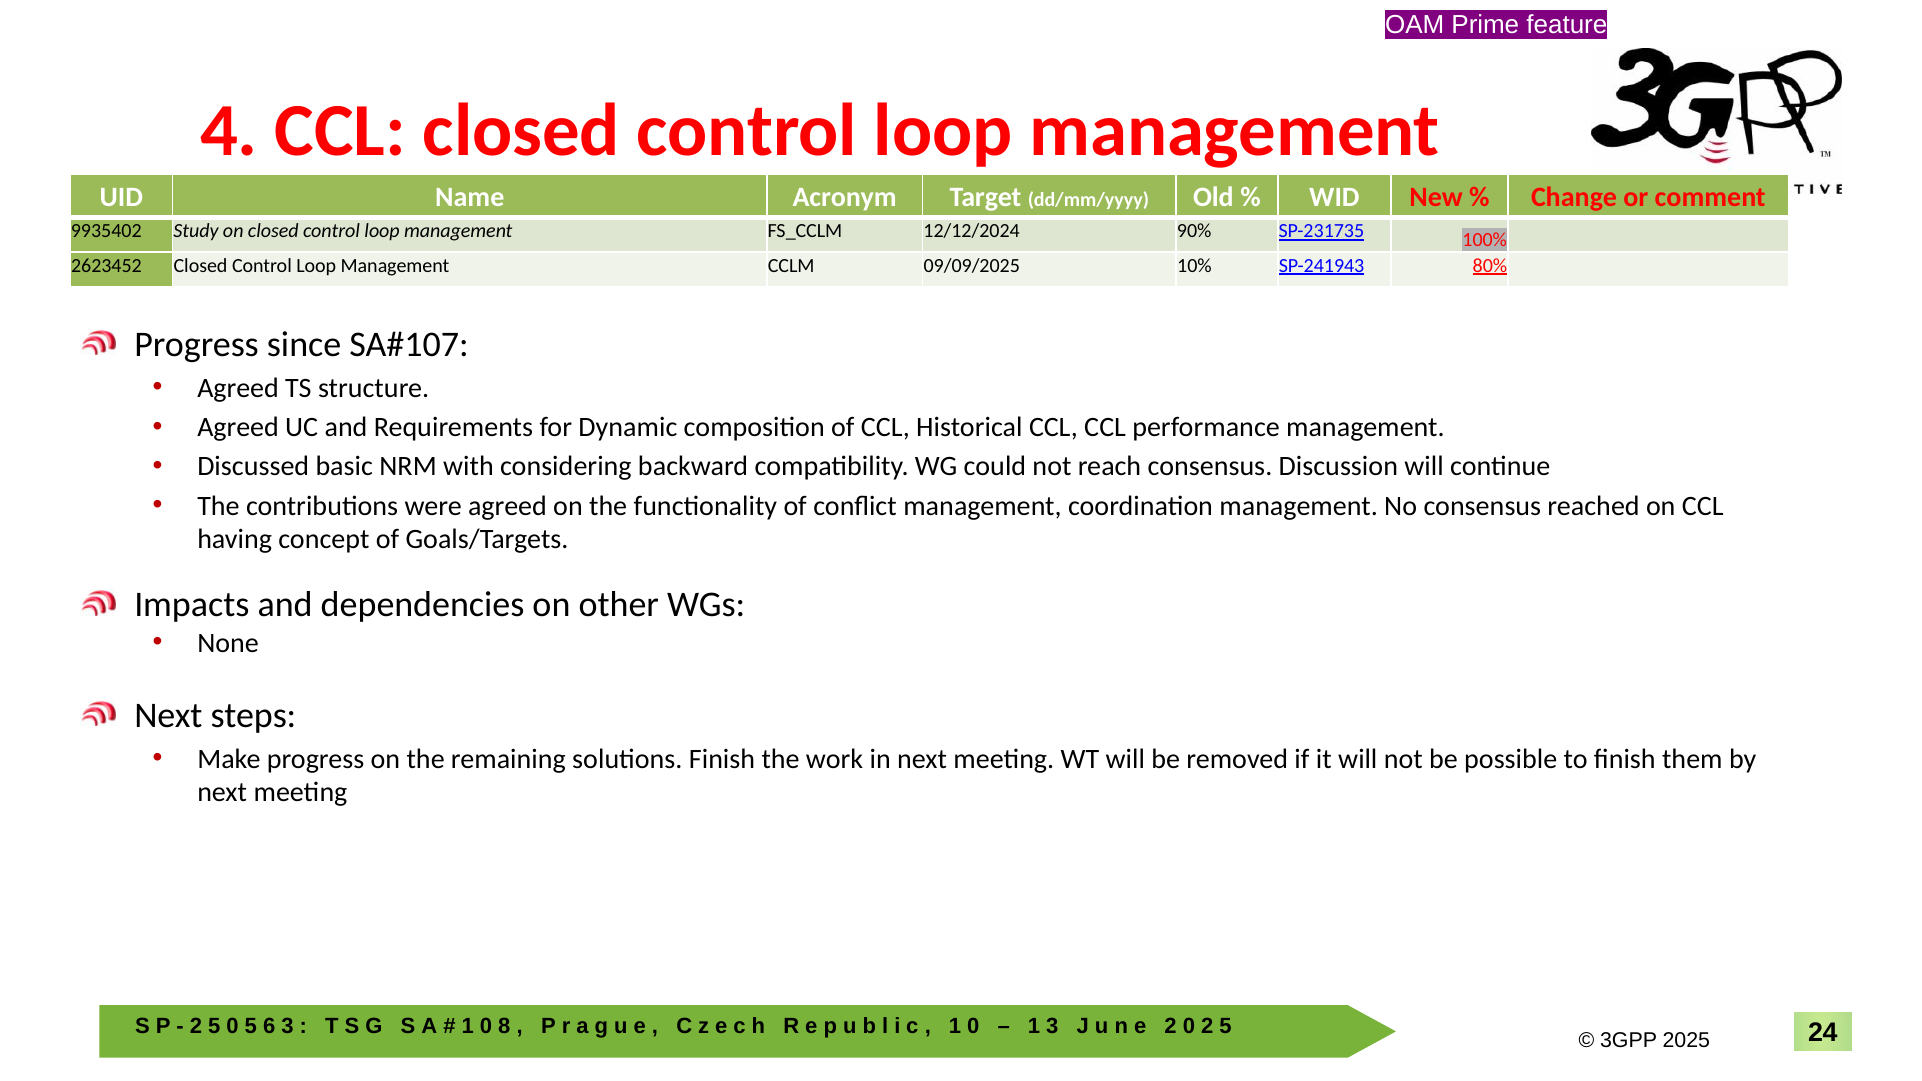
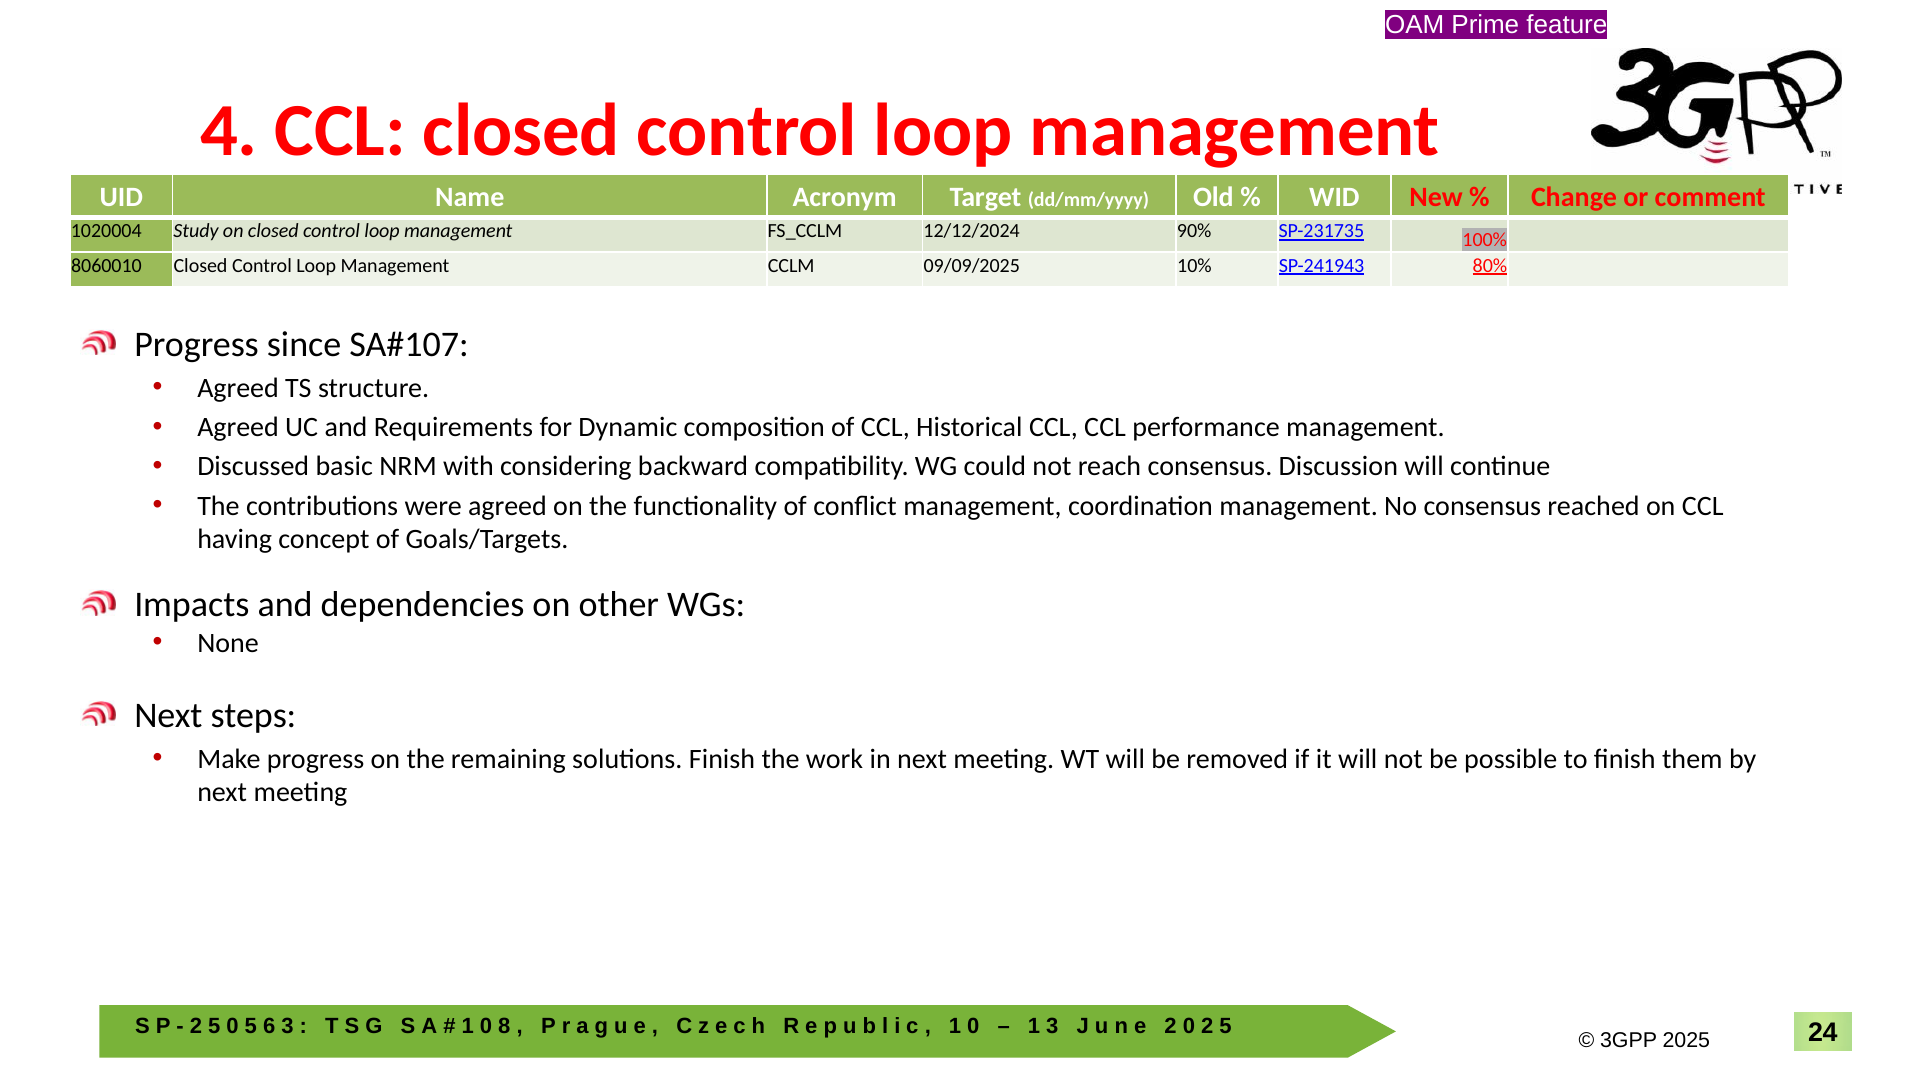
9935402: 9935402 -> 1020004
2623452: 2623452 -> 8060010
